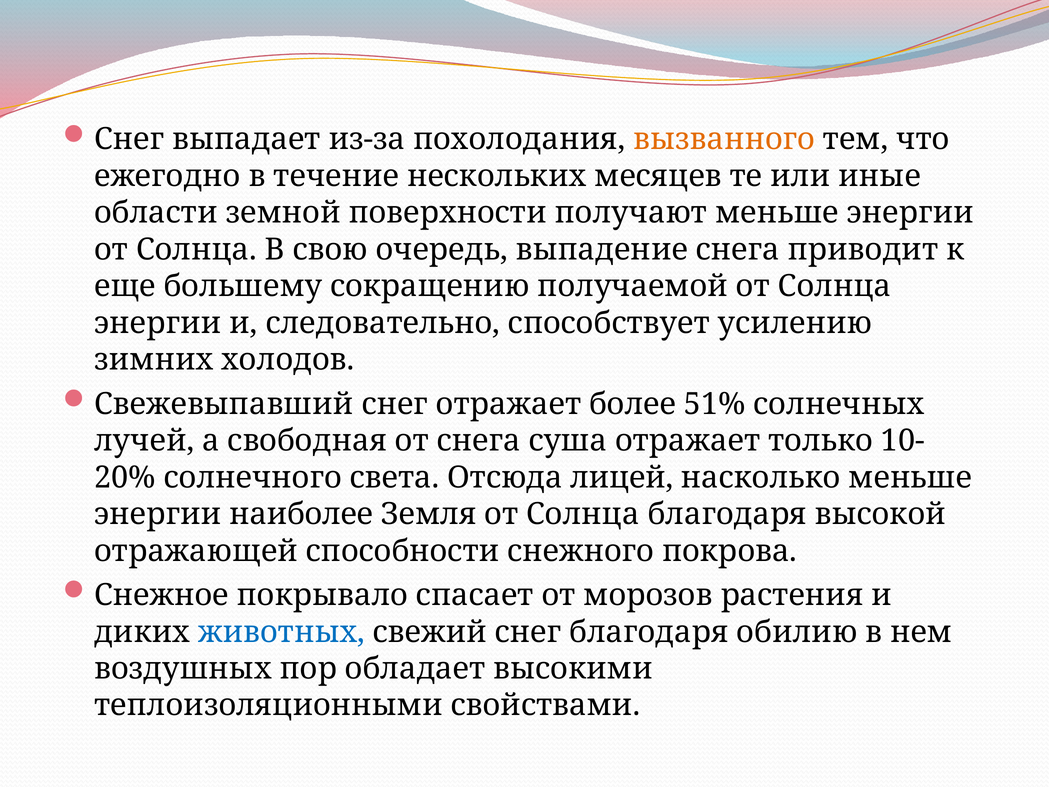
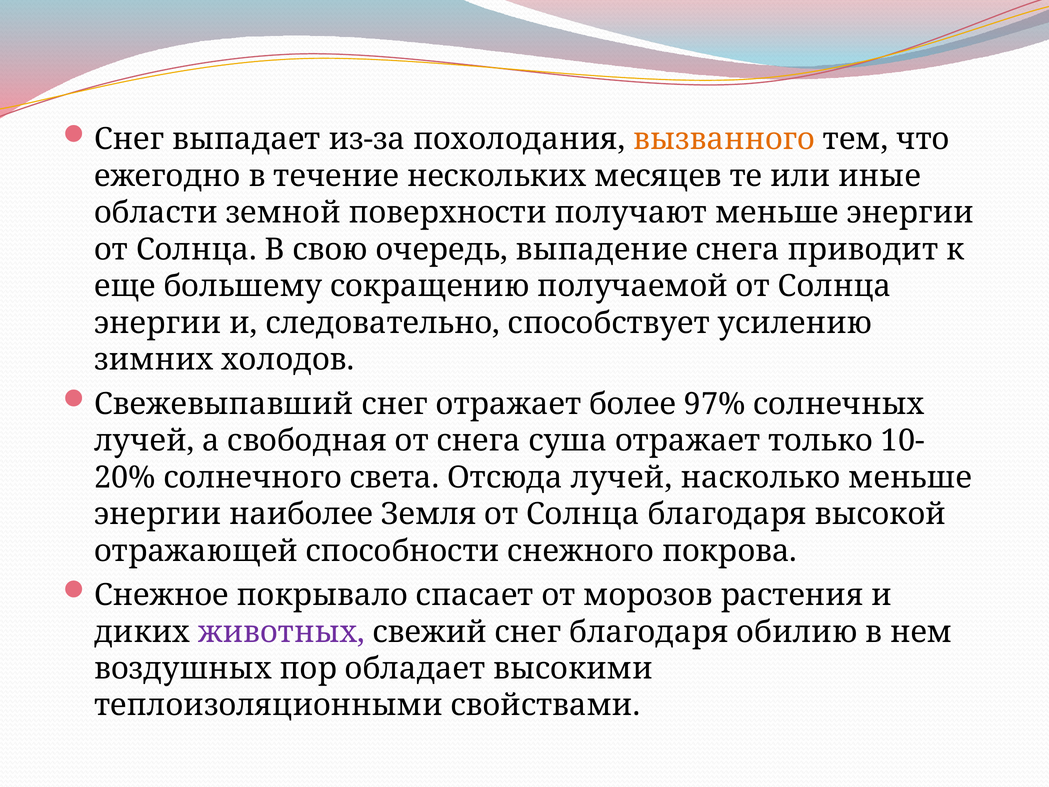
51%: 51% -> 97%
Отсюда лицей: лицей -> лучей
животных colour: blue -> purple
